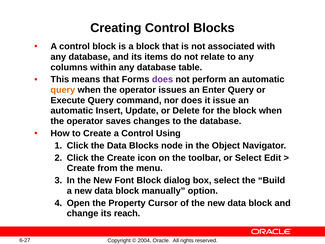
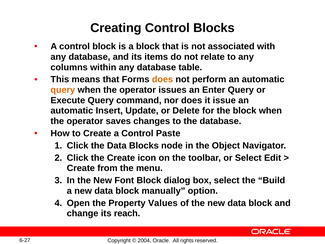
does at (162, 79) colour: purple -> orange
Using: Using -> Paste
Cursor: Cursor -> Values
